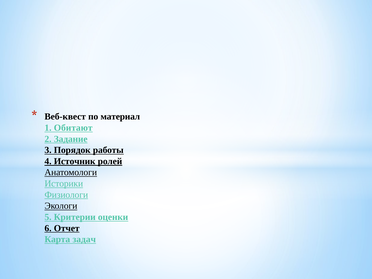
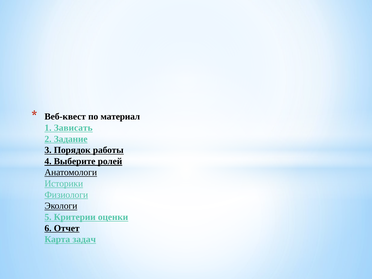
Обитают: Обитают -> Зависать
Источник: Источник -> Выберите
